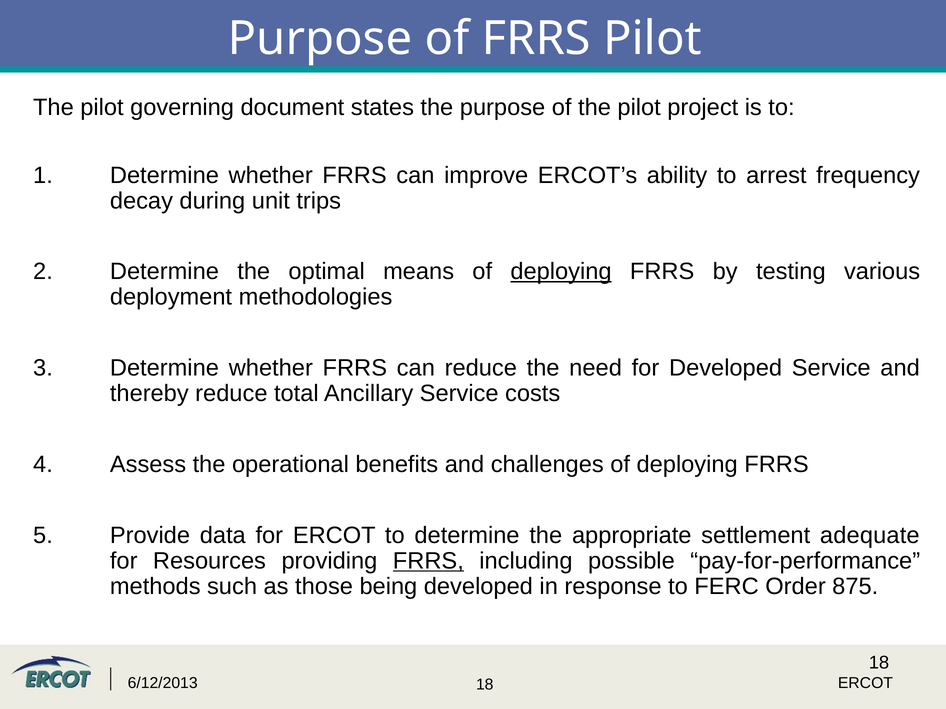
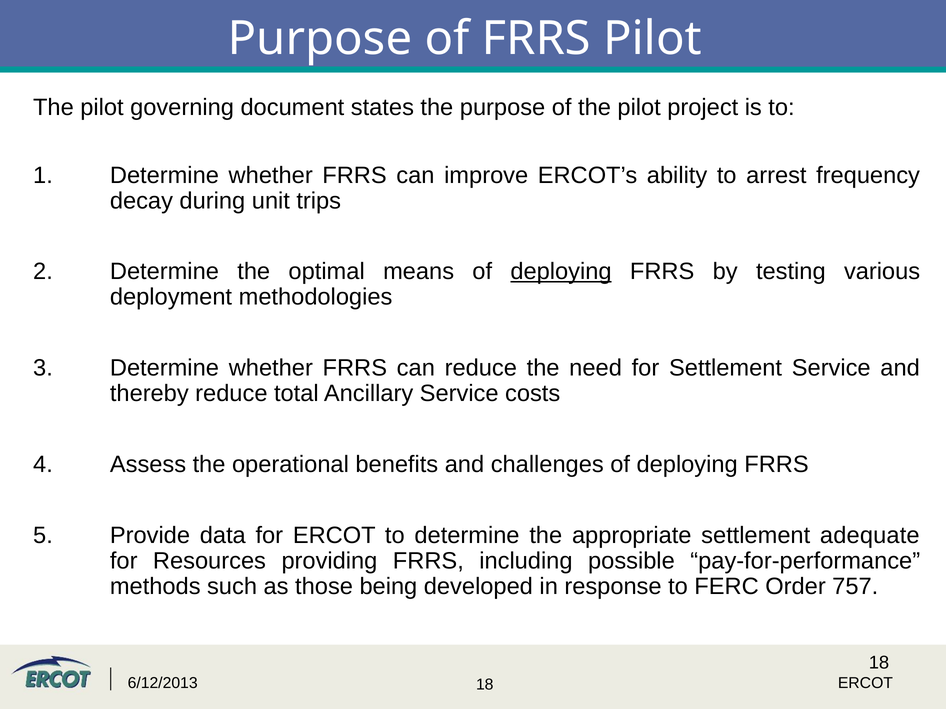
for Developed: Developed -> Settlement
FRRS at (428, 561) underline: present -> none
875: 875 -> 757
